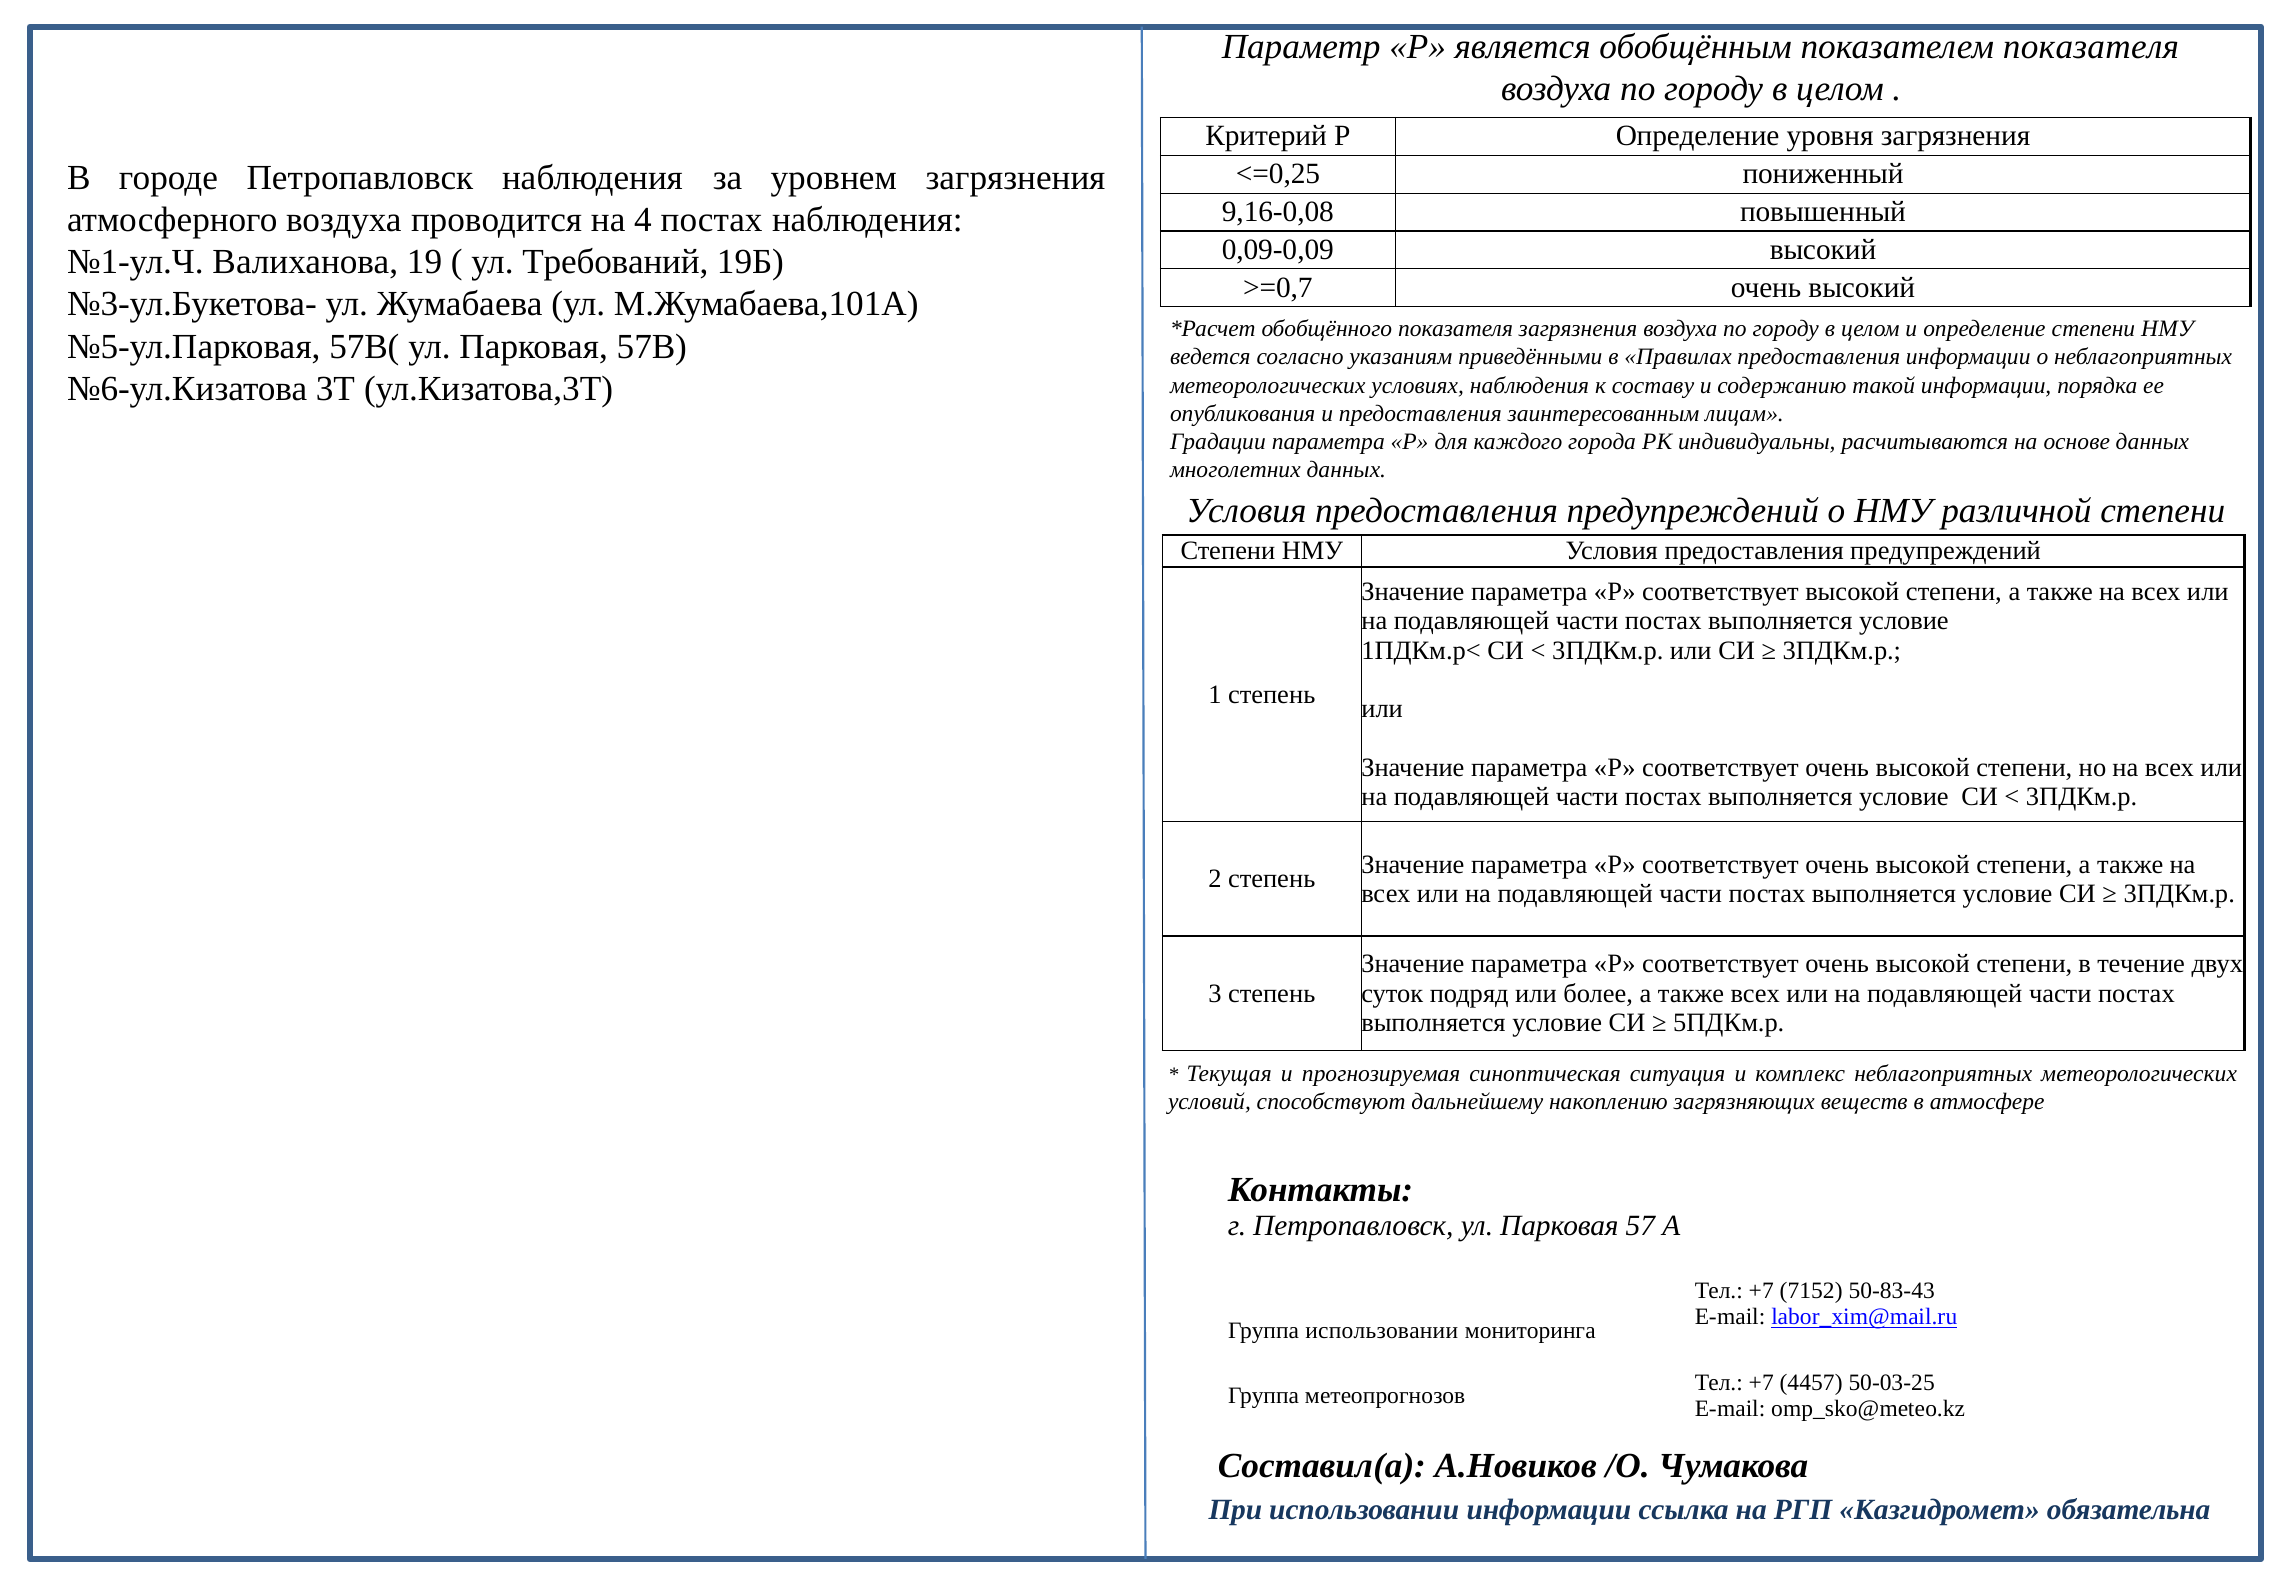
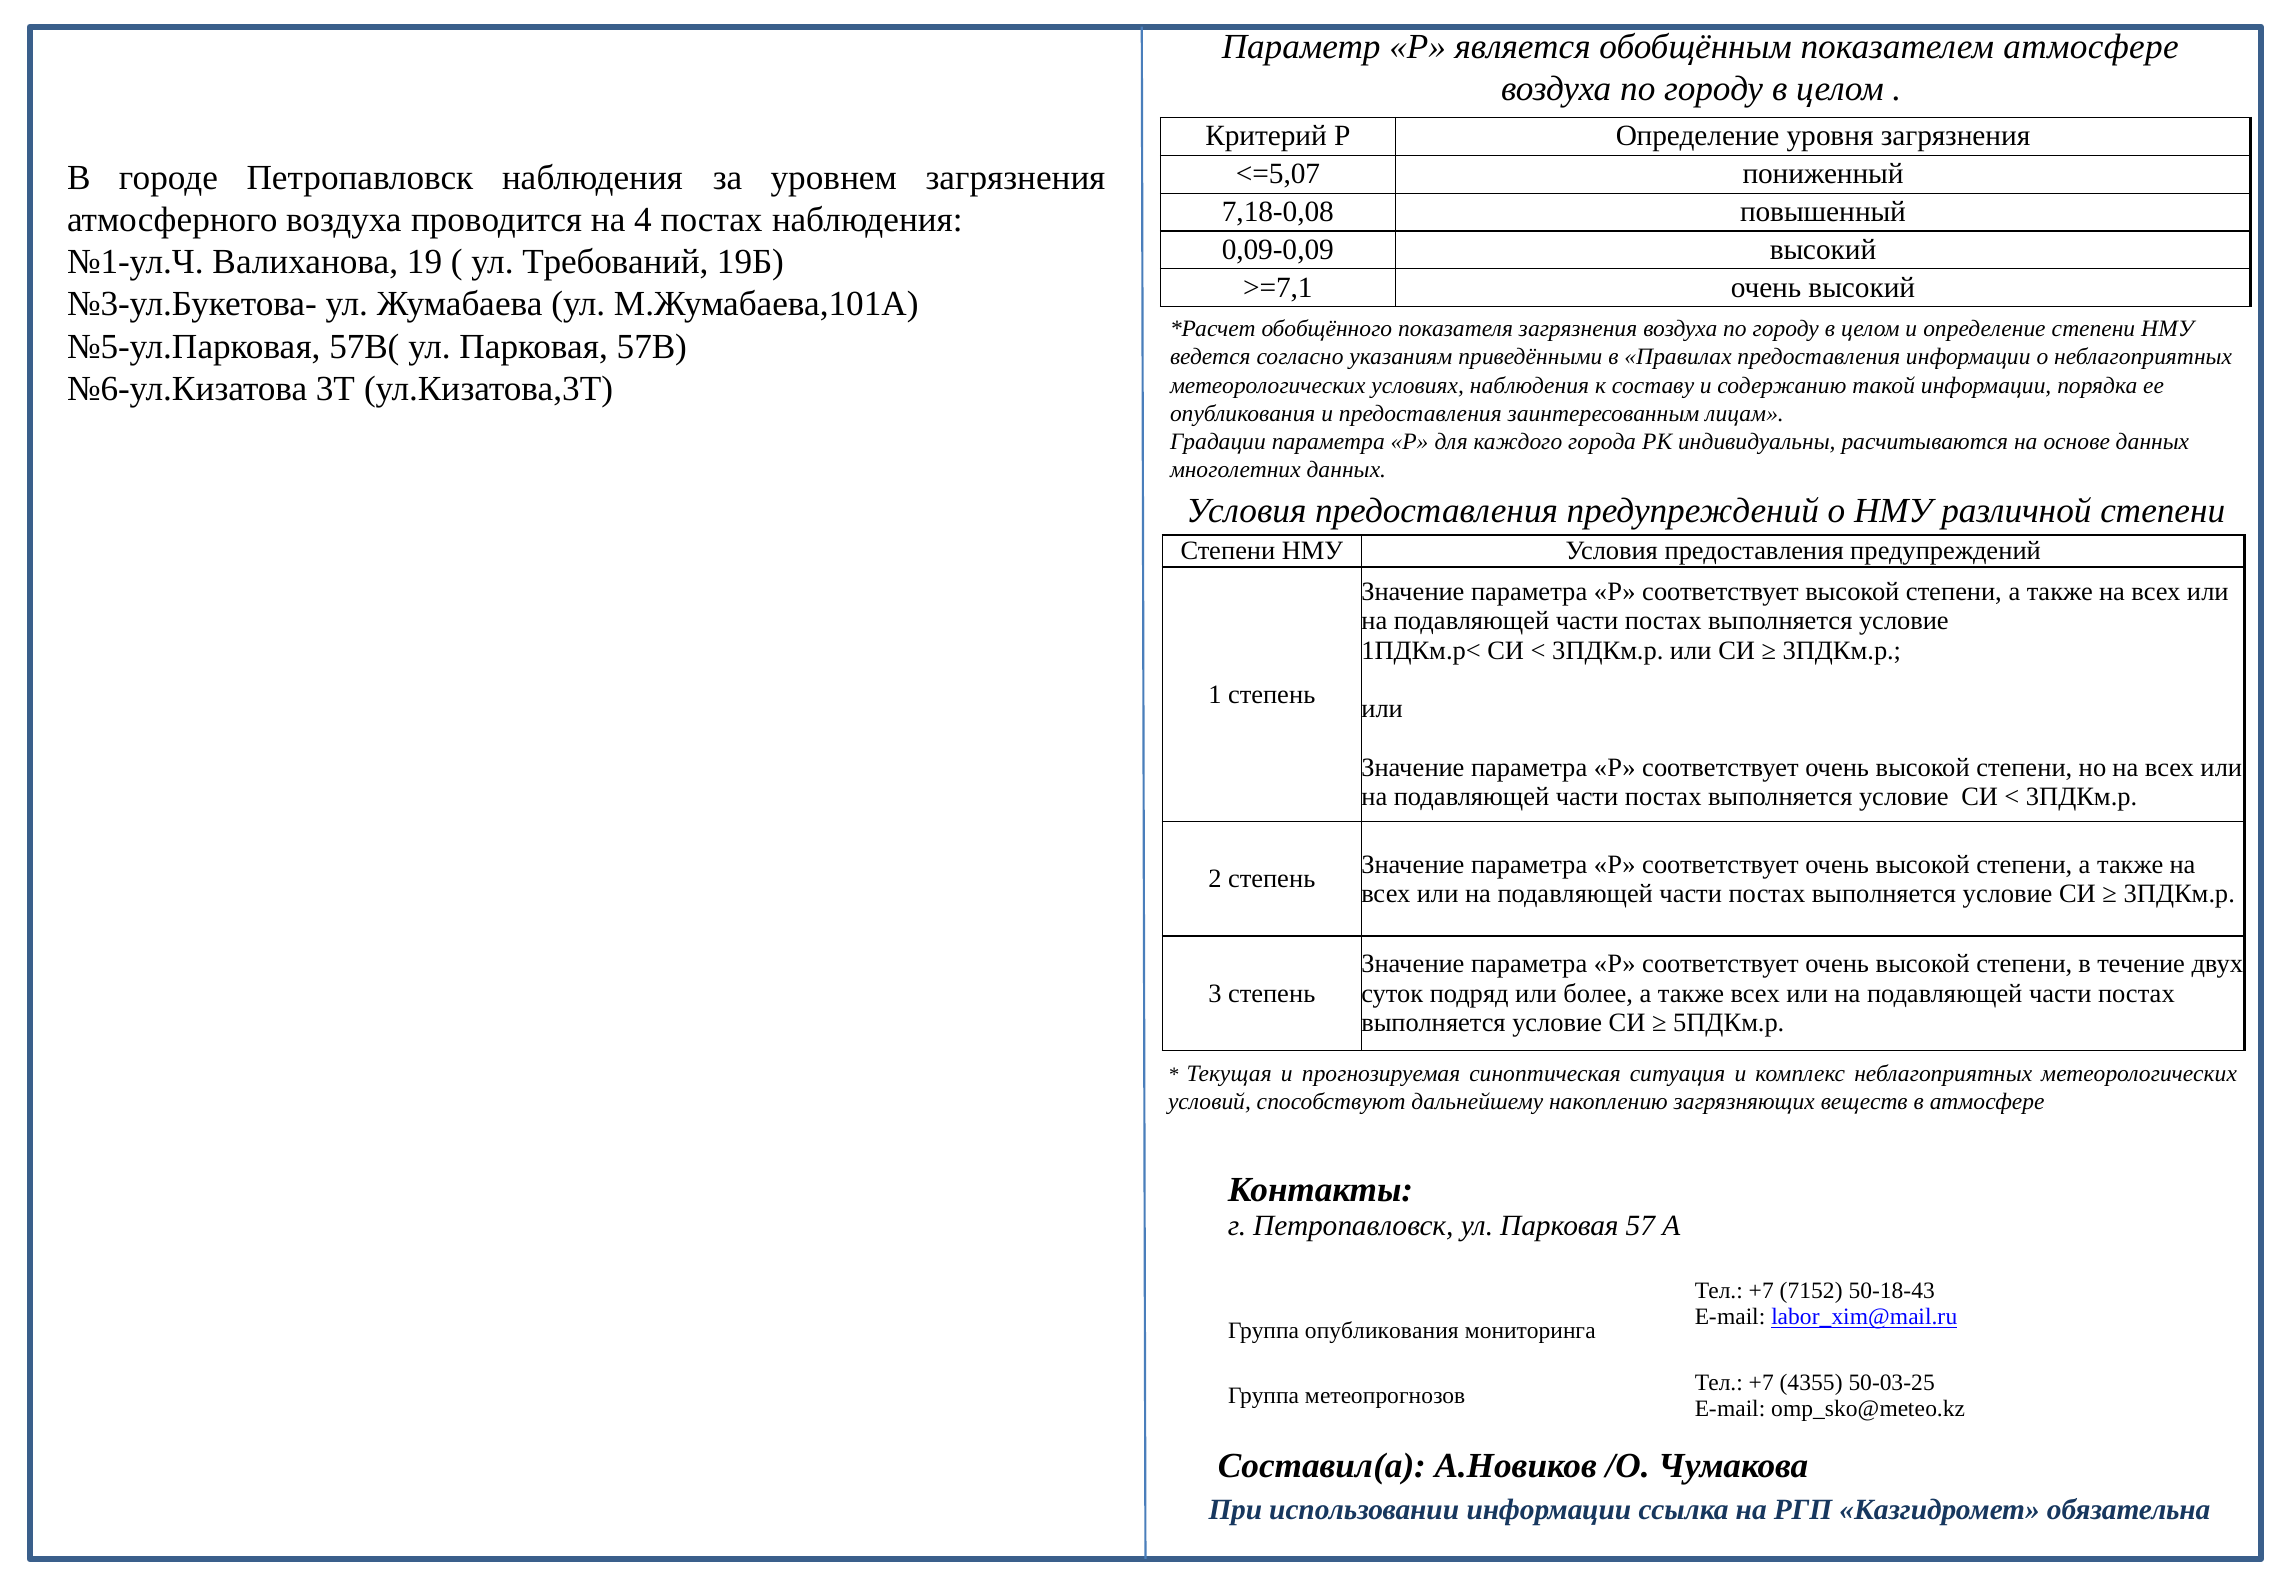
показателем показателя: показателя -> атмосфере
<=0,25: <=0,25 -> <=5,07
9,16-0,08: 9,16-0,08 -> 7,18-0,08
>=0,7: >=0,7 -> >=7,1
50-83-43: 50-83-43 -> 50-18-43
Группа использовании: использовании -> опубликования
4457: 4457 -> 4355
